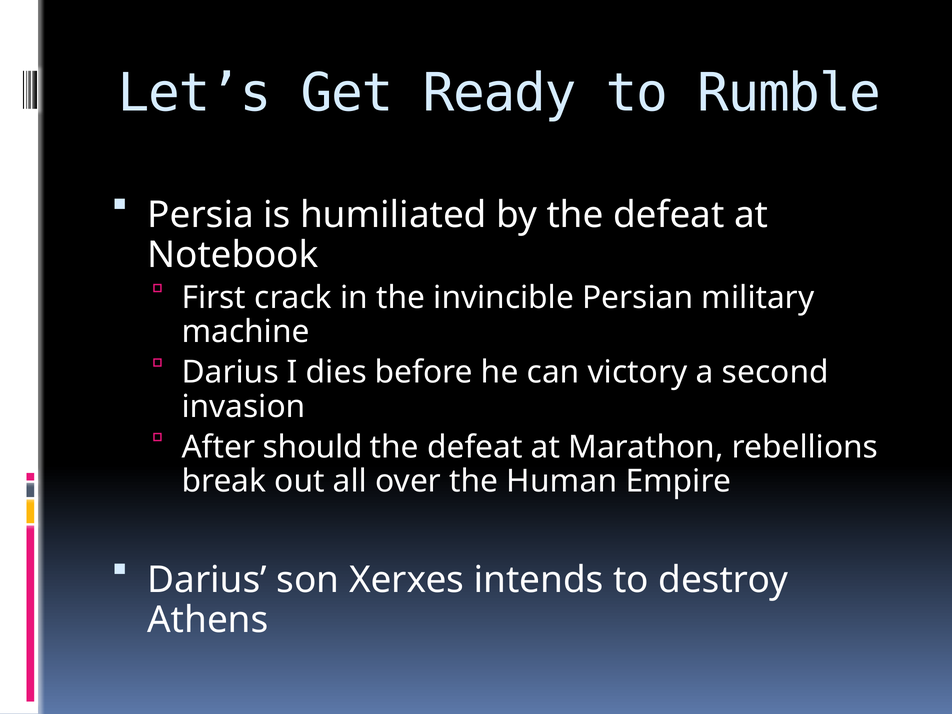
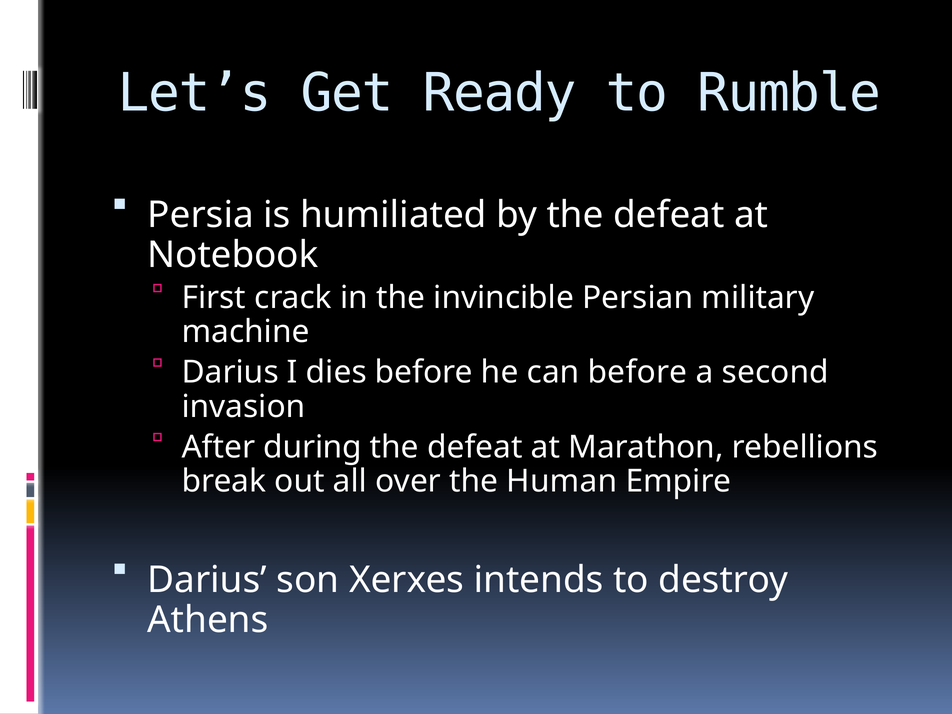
can victory: victory -> before
should: should -> during
